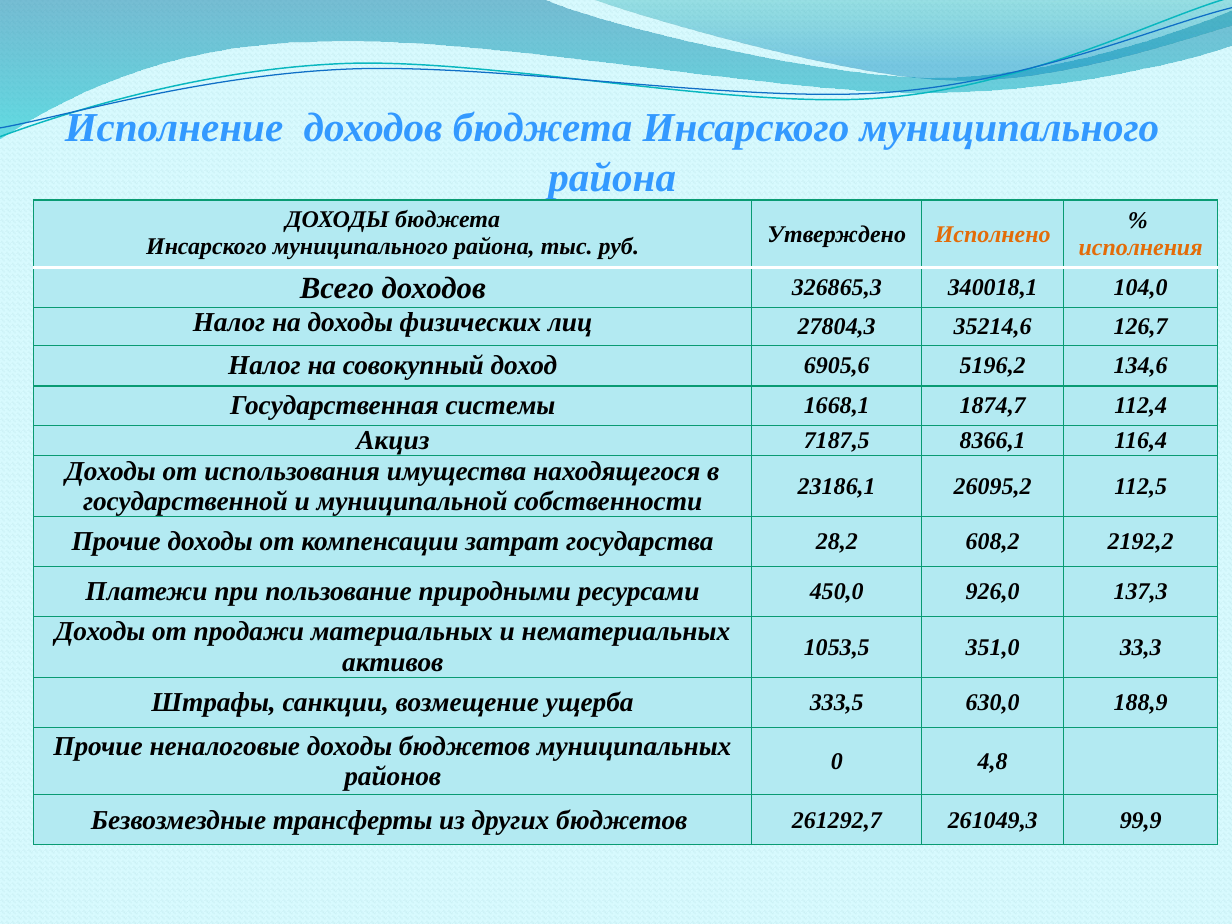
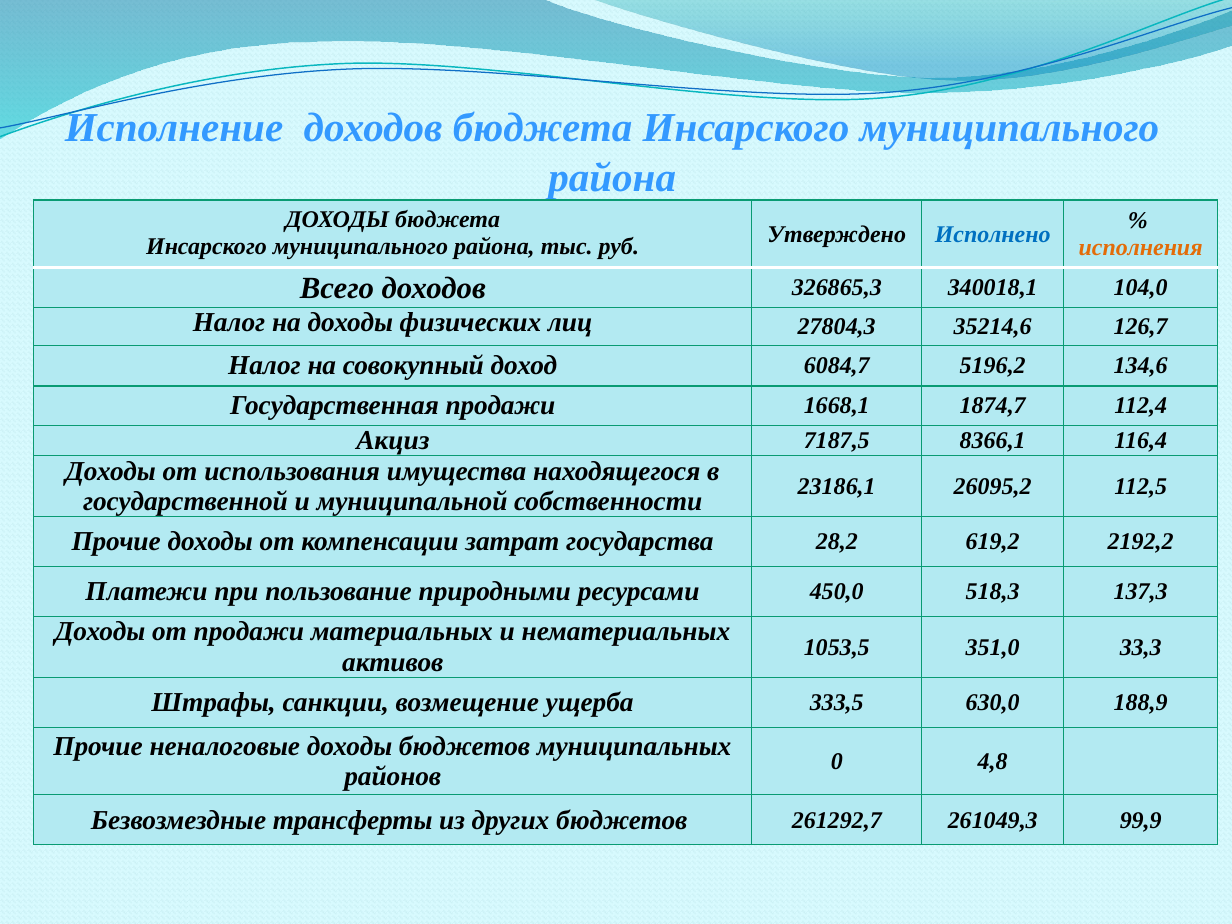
Исполнено colour: orange -> blue
6905,6: 6905,6 -> 6084,7
Государственная системы: системы -> продажи
608,2: 608,2 -> 619,2
926,0: 926,0 -> 518,3
